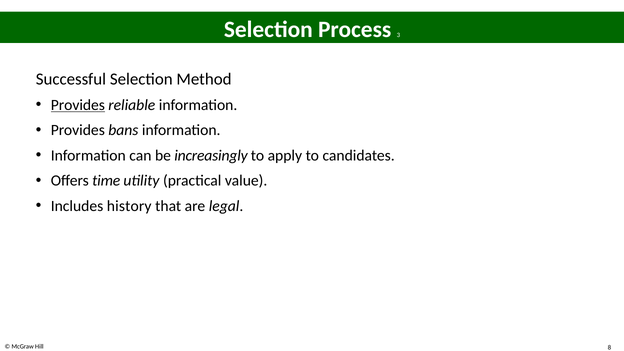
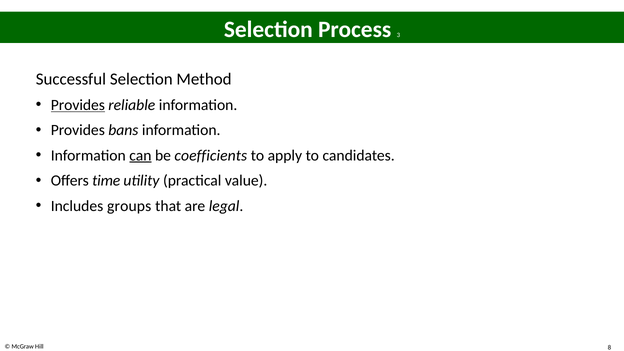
can underline: none -> present
increasingly: increasingly -> coefficients
history: history -> groups
